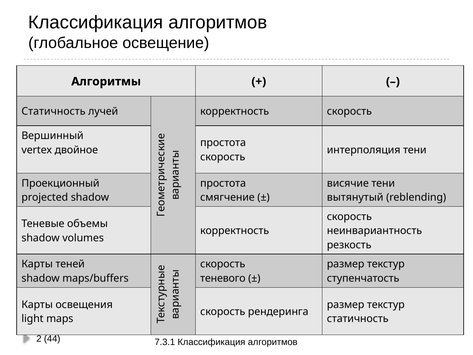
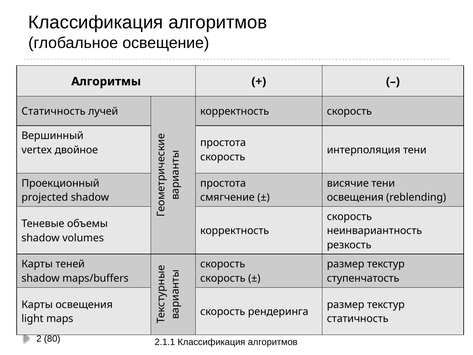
вытянутый at (355, 197): вытянутый -> освещения
теневого at (223, 278): теневого -> скорость
44: 44 -> 80
7.3.1: 7.3.1 -> 2.1.1
